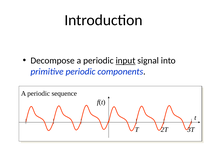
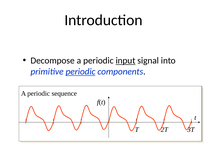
periodic at (81, 72) underline: none -> present
